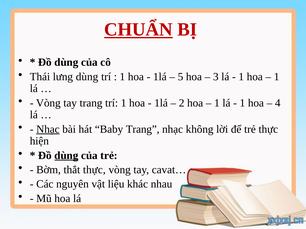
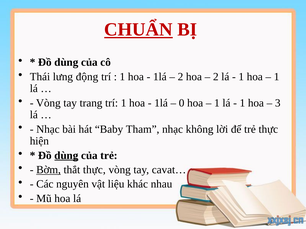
lưng dùng: dùng -> động
5 at (180, 77): 5 -> 2
3 at (216, 77): 3 -> 2
2: 2 -> 0
4: 4 -> 3
Nhạc at (48, 129) underline: present -> none
Baby Trang: Trang -> Tham
Bờm underline: none -> present
